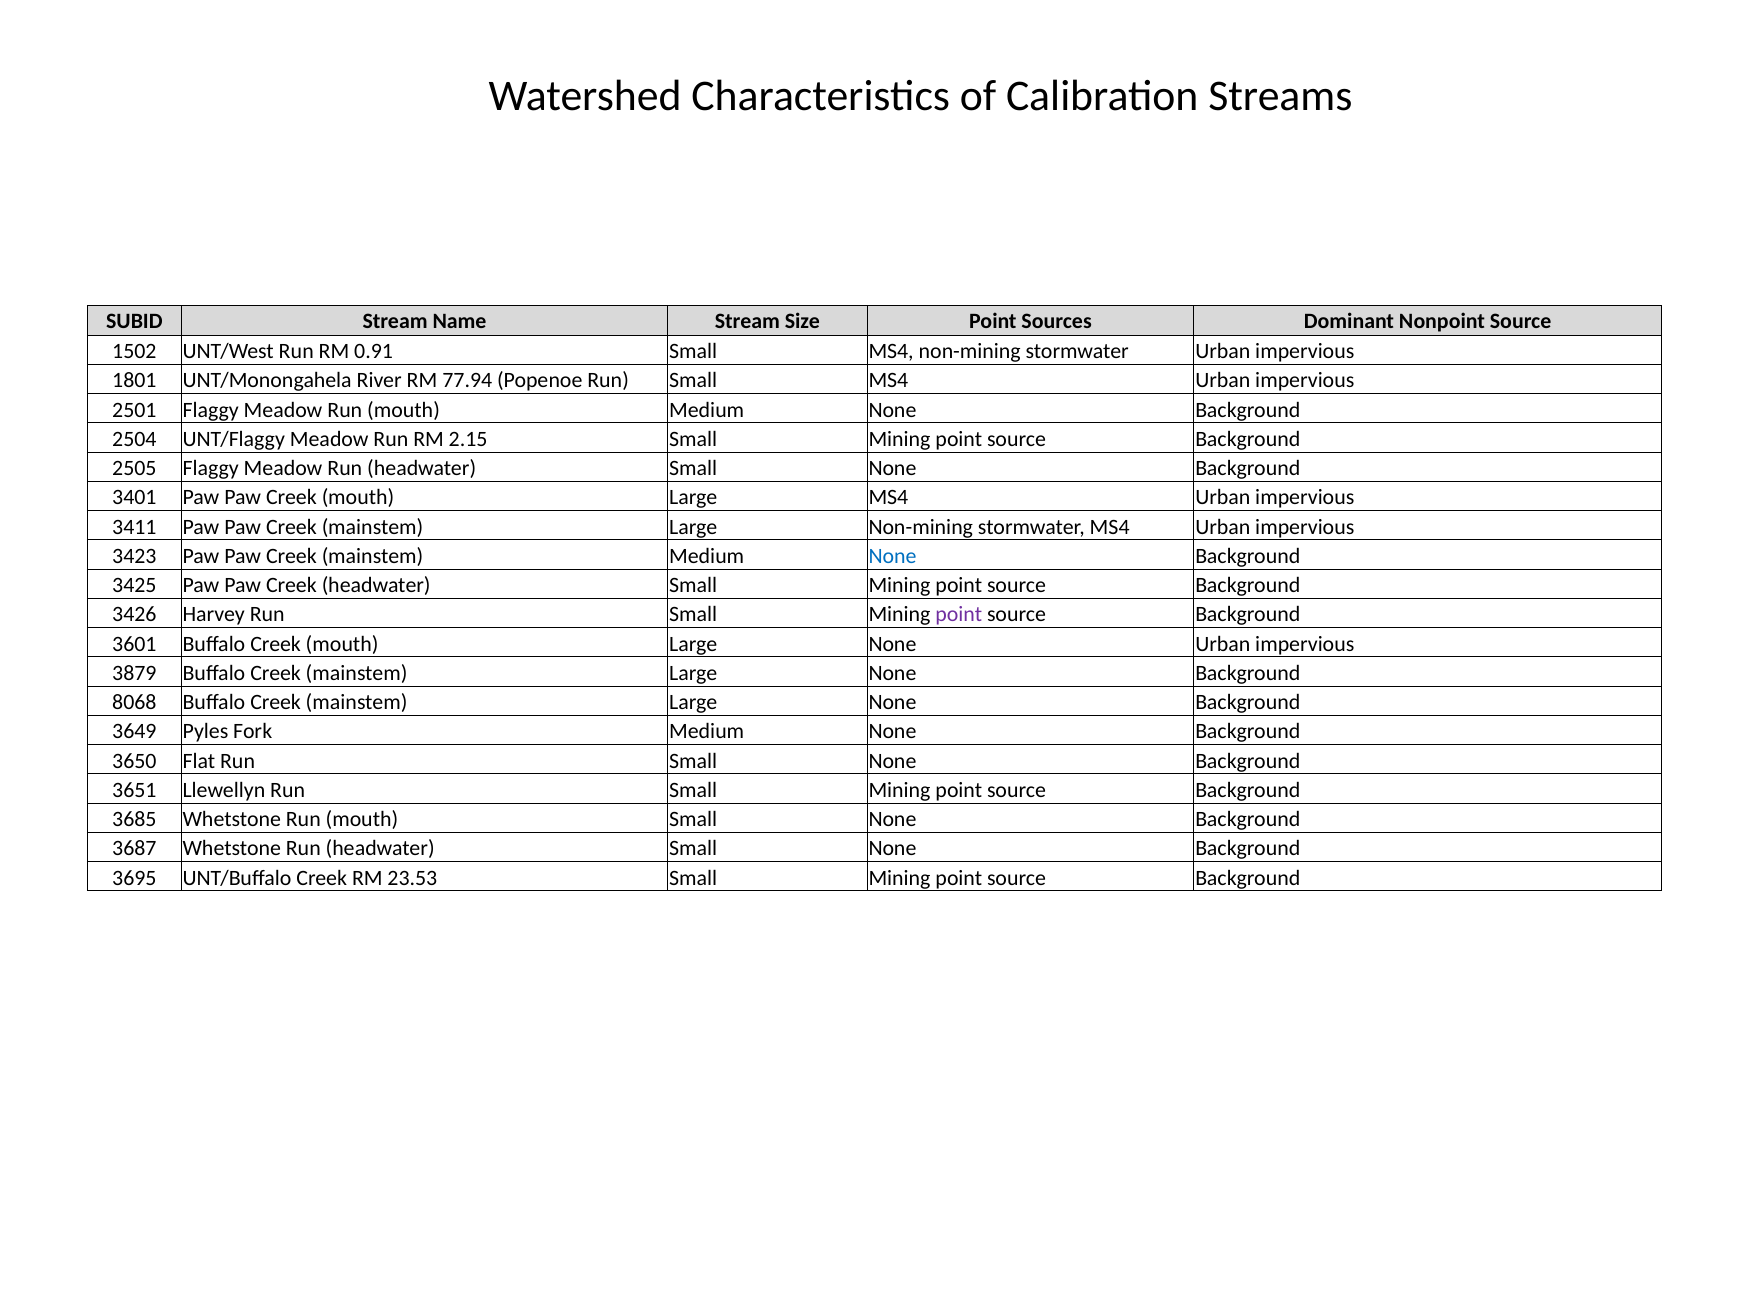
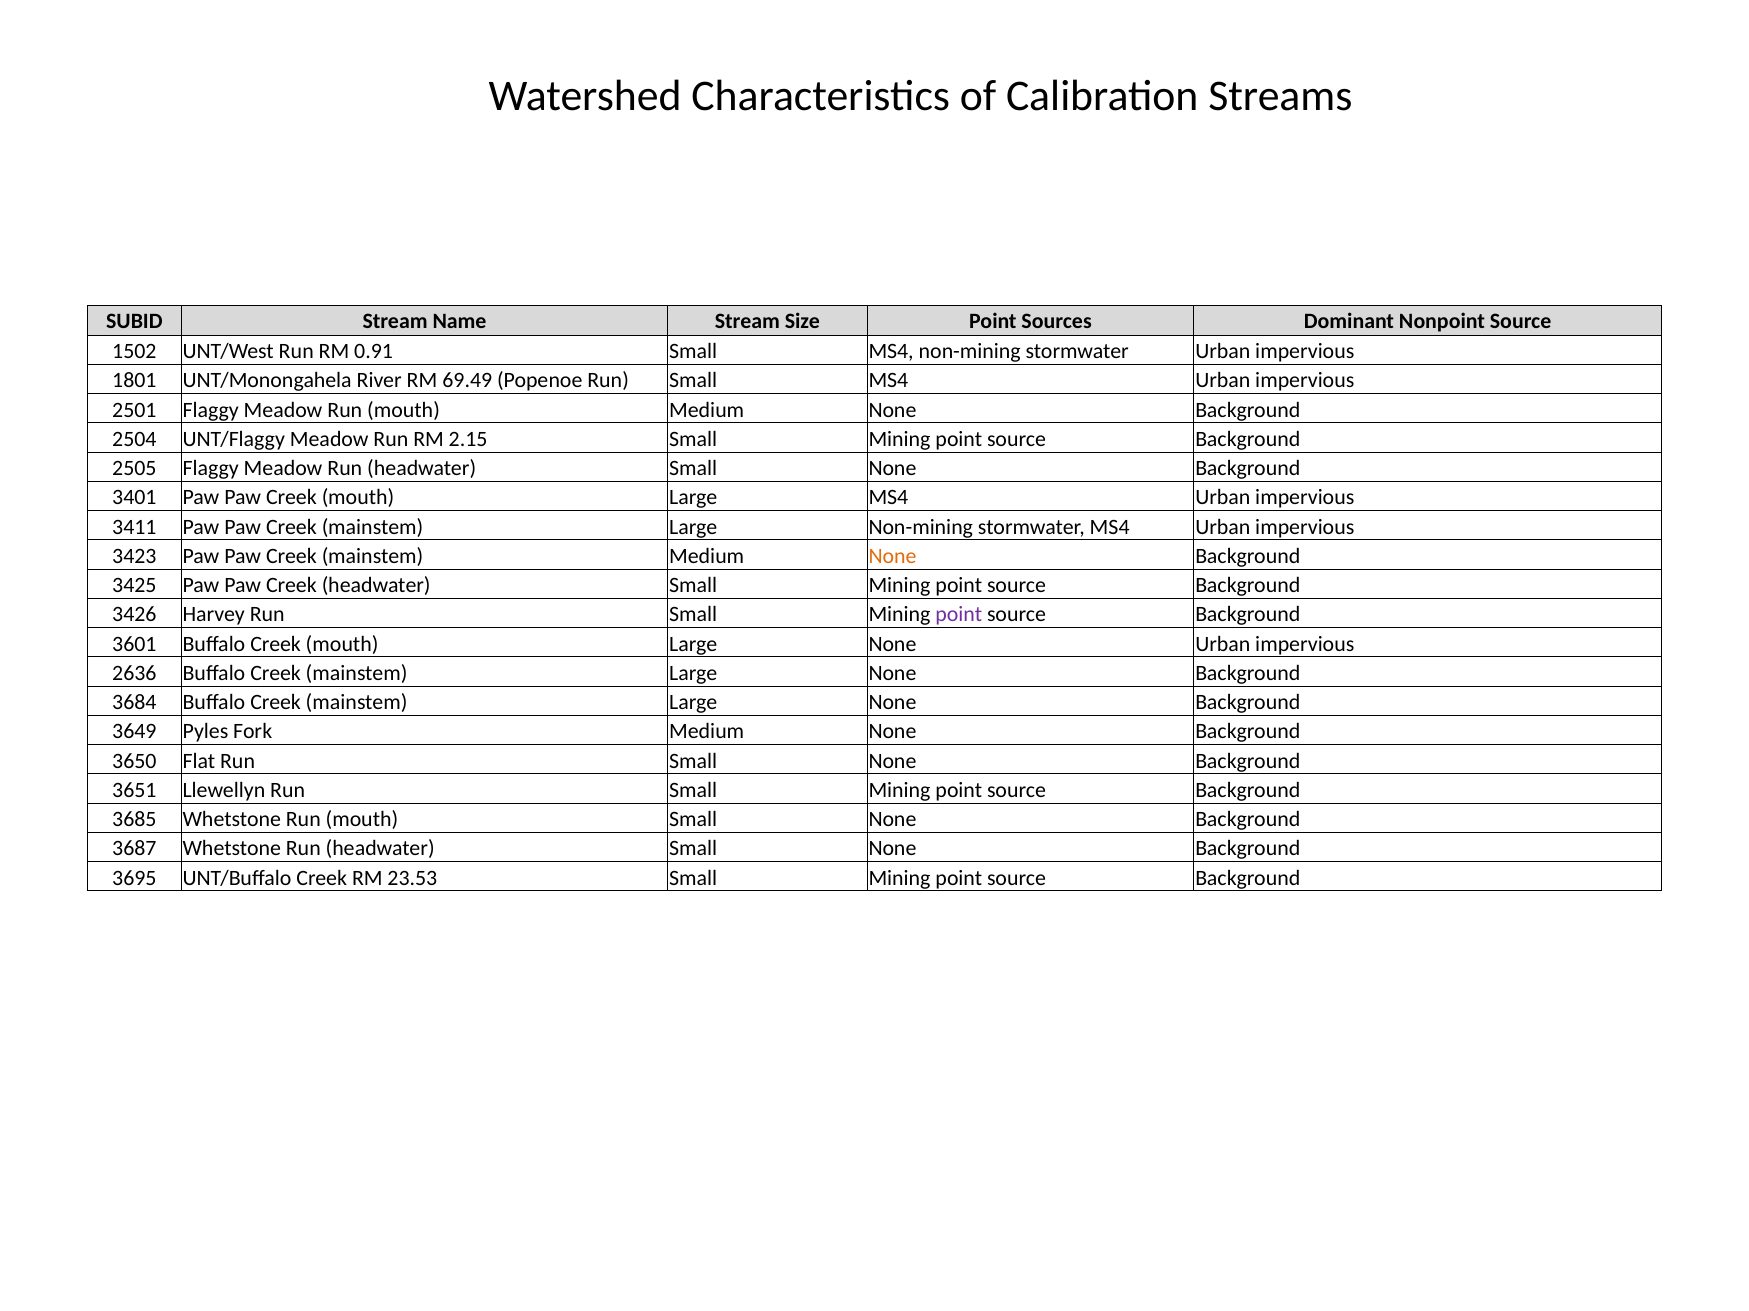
77.94: 77.94 -> 69.49
None at (892, 556) colour: blue -> orange
3879: 3879 -> 2636
8068: 8068 -> 3684
